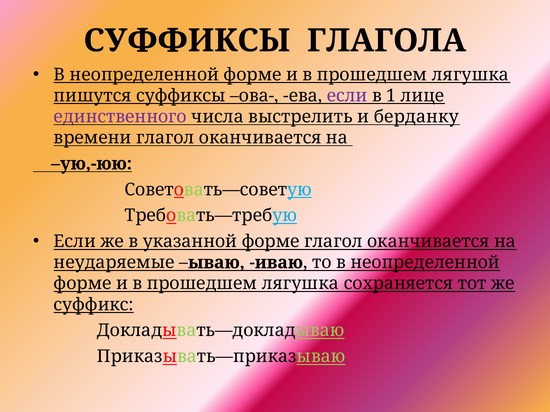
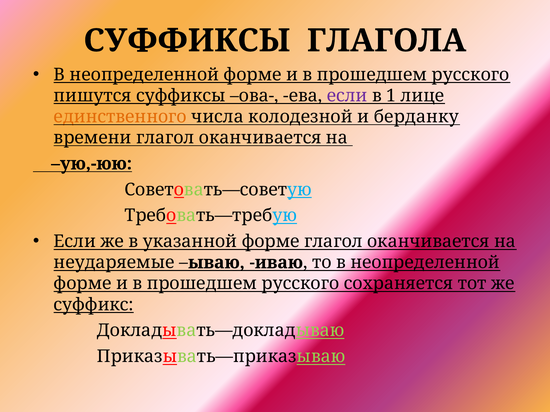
лягушка at (470, 75): лягушка -> русского
единственного colour: purple -> orange
выстрелить: выстрелить -> колодезной
лягушка at (300, 284): лягушка -> русского
